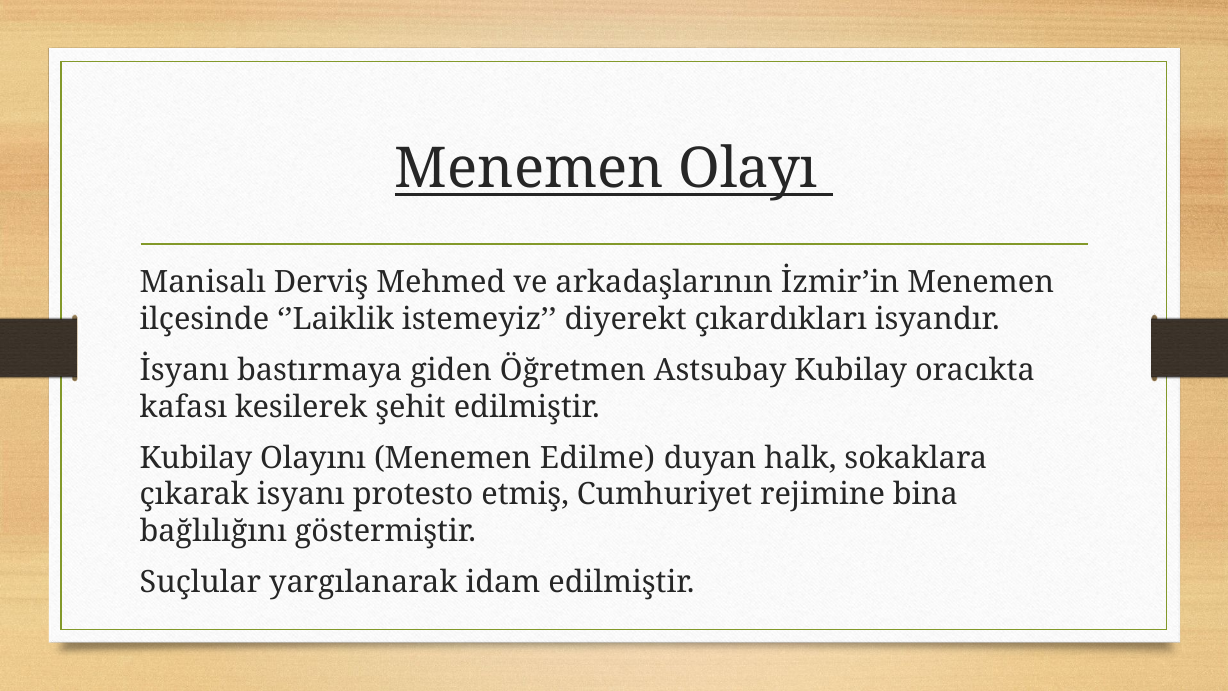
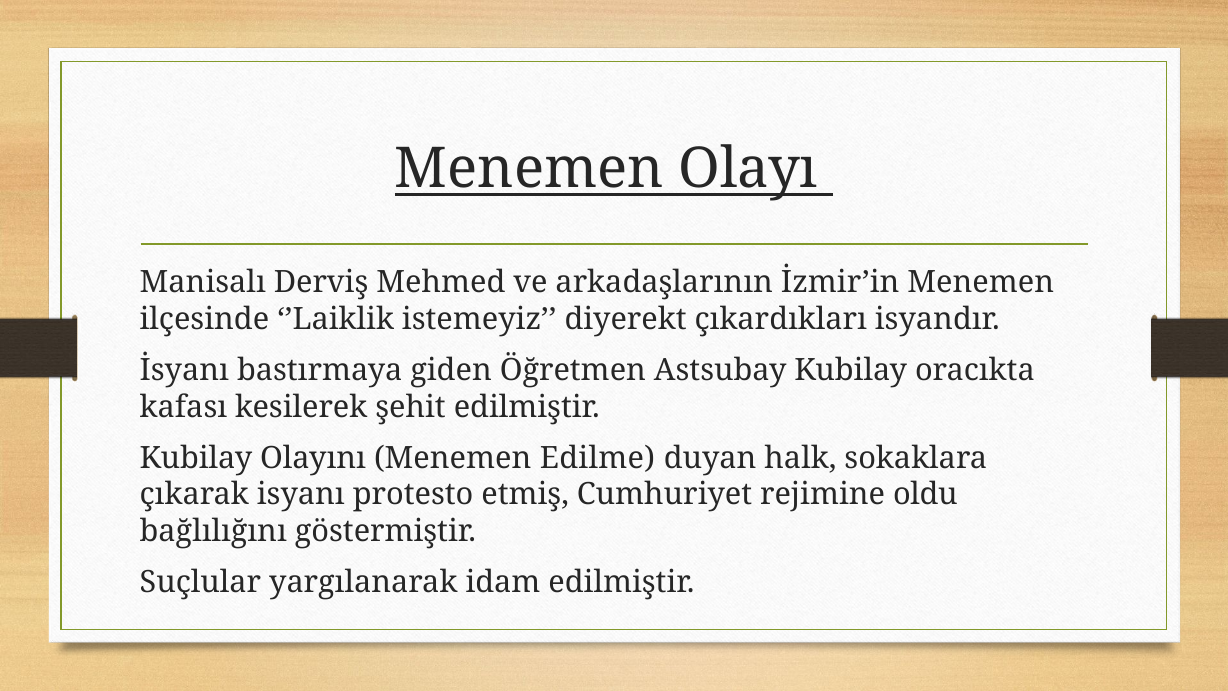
bina: bina -> oldu
